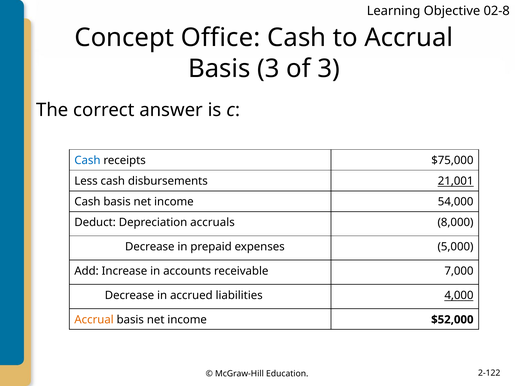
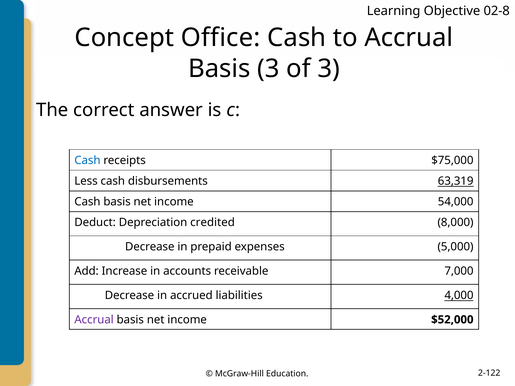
21,001: 21,001 -> 63,319
accruals: accruals -> credited
Accrual at (94, 320) colour: orange -> purple
